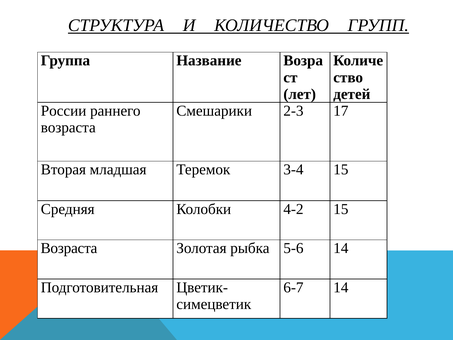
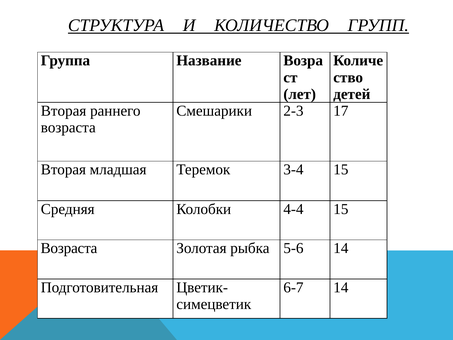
России at (64, 111): России -> Вторая
4-2: 4-2 -> 4-4
